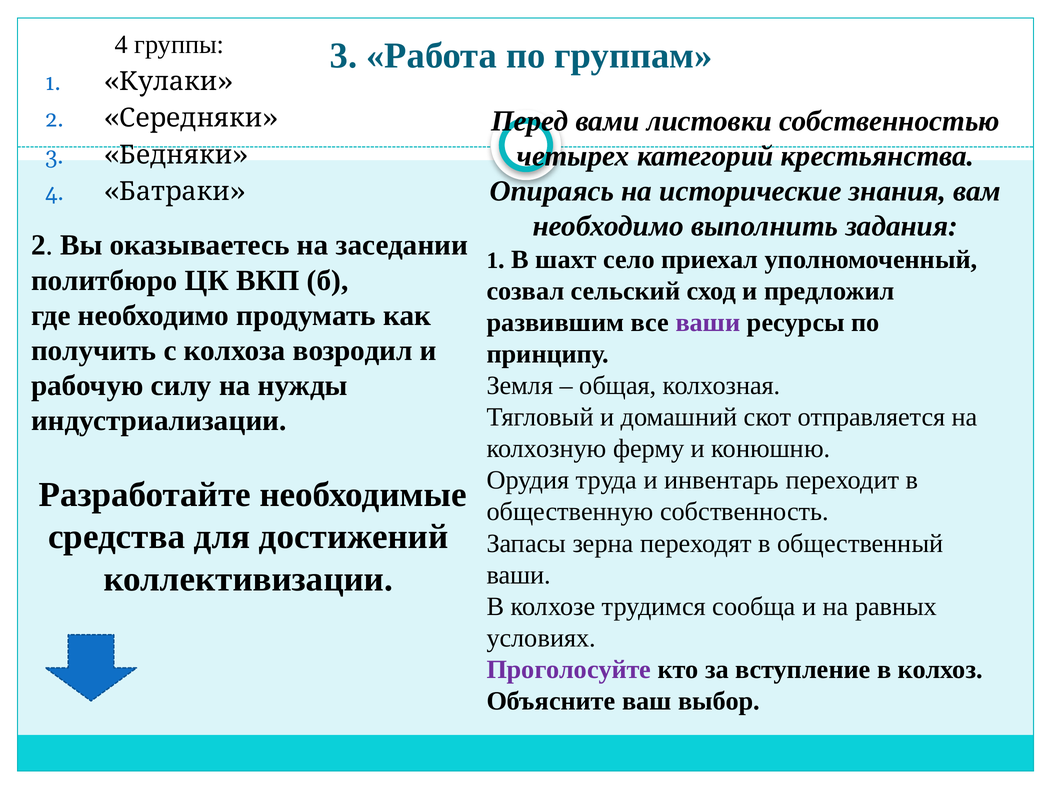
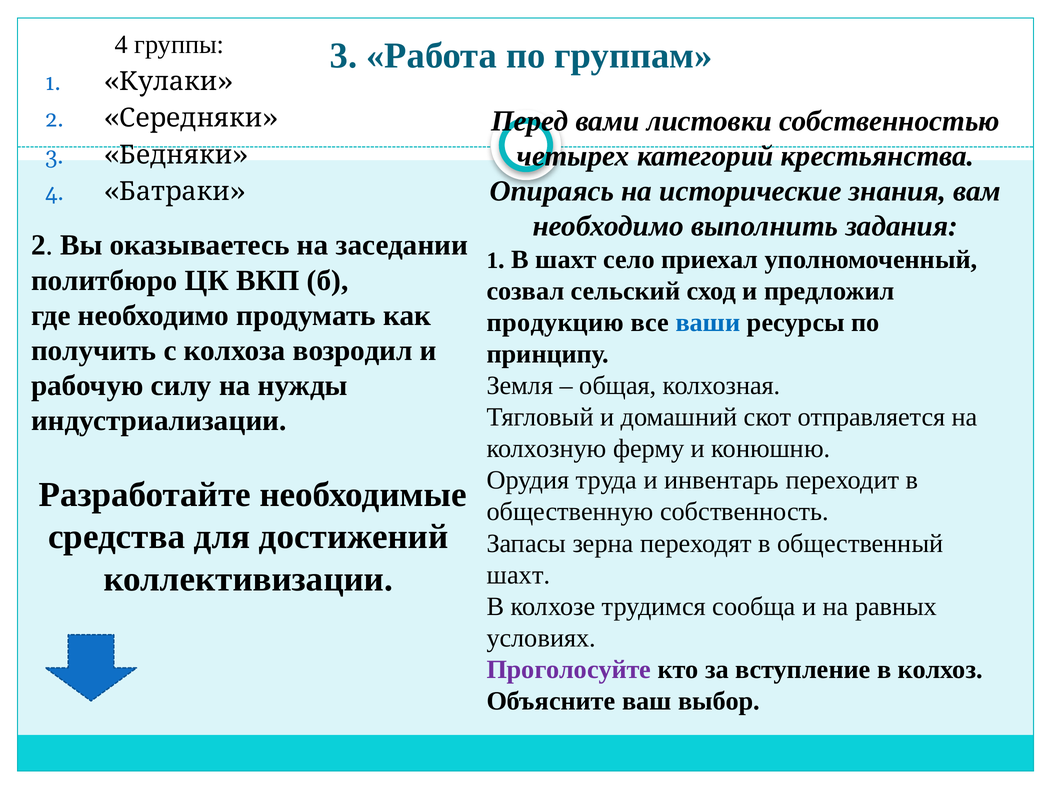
развившим: развившим -> продукцию
ваши at (708, 322) colour: purple -> blue
ваши at (519, 575): ваши -> шахт
